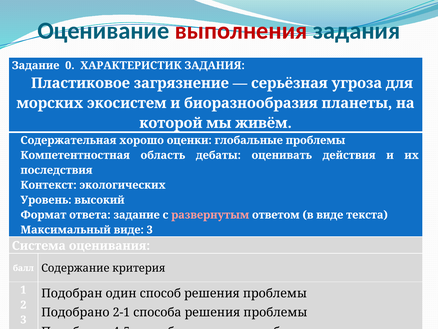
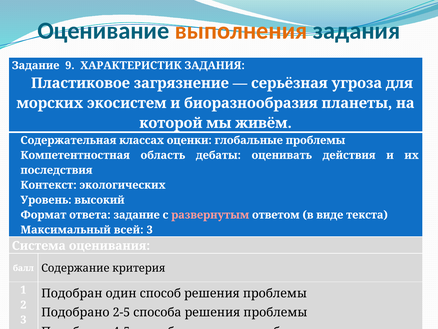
выполнения colour: red -> orange
0: 0 -> 9
хорошо: хорошо -> классах
Максимальный виде: виде -> всей
2-1: 2-1 -> 2-5
